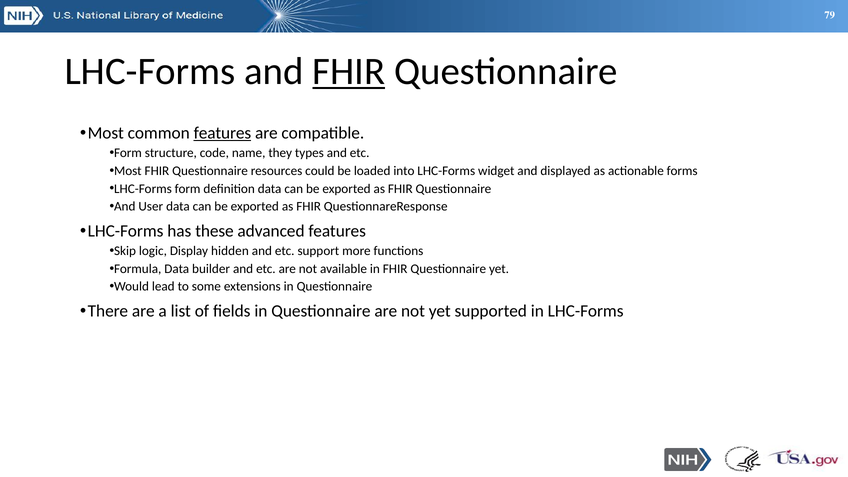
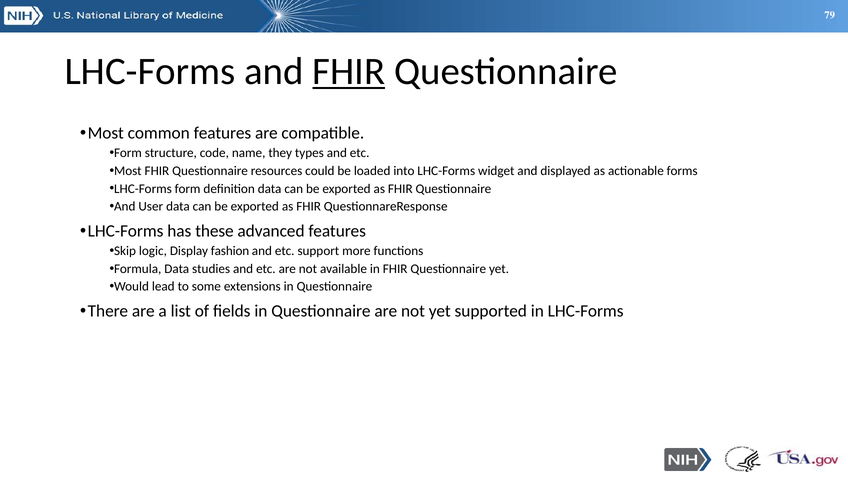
features at (222, 133) underline: present -> none
hidden: hidden -> fashion
builder: builder -> studies
